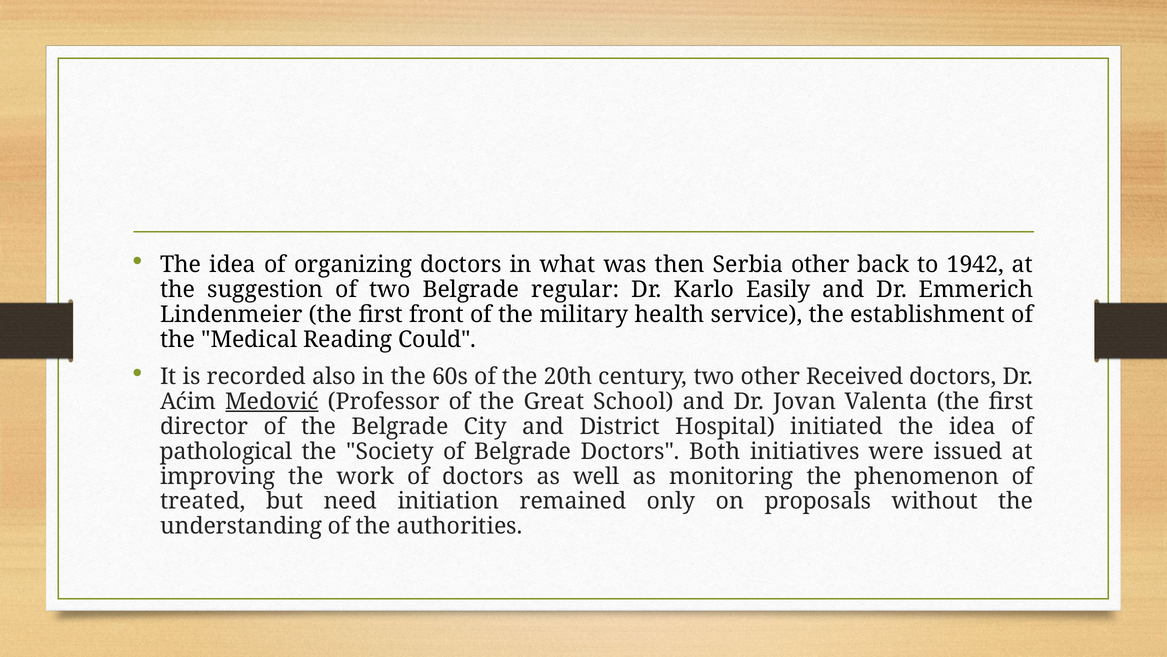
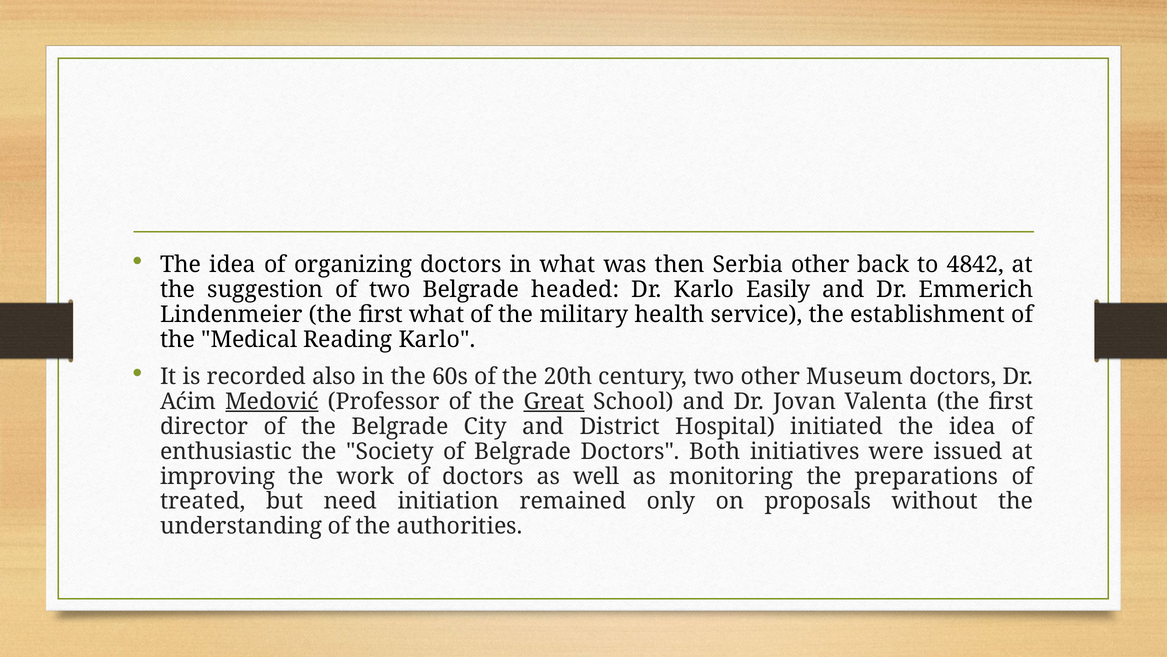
1942: 1942 -> 4842
regular: regular -> headed
first front: front -> what
Reading Could: Could -> Karlo
Received: Received -> Museum
Great underline: none -> present
pathological: pathological -> enthusiastic
phenomenon: phenomenon -> preparations
